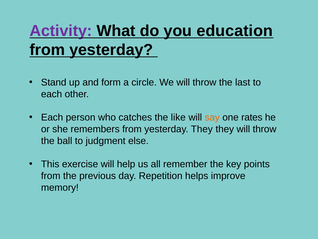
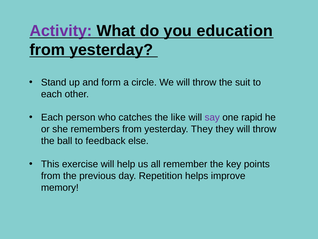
last: last -> suit
say colour: orange -> purple
rates: rates -> rapid
judgment: judgment -> feedback
